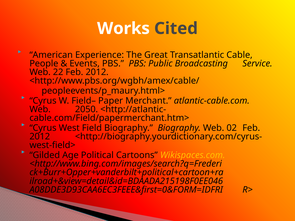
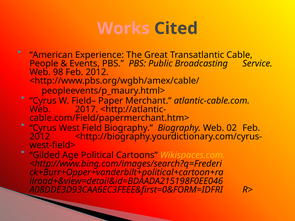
Works colour: white -> pink
22: 22 -> 98
2050: 2050 -> 2017
